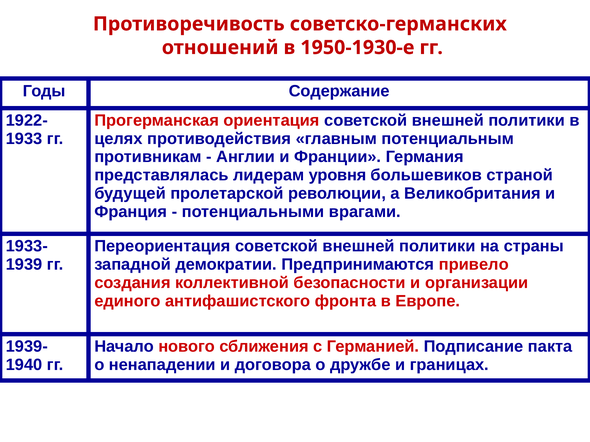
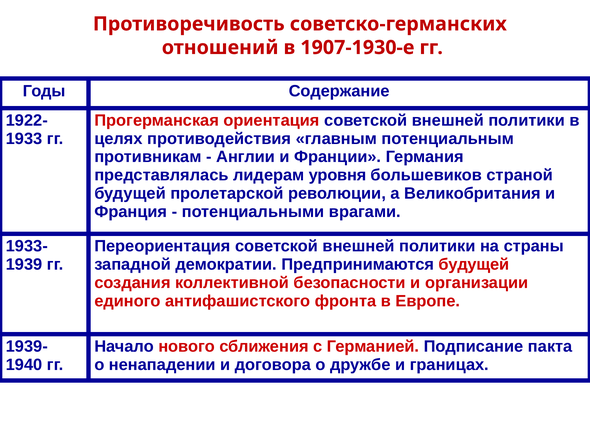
1950-1930-е: 1950-1930-е -> 1907-1930-е
Предпринимаются привело: привело -> будущей
